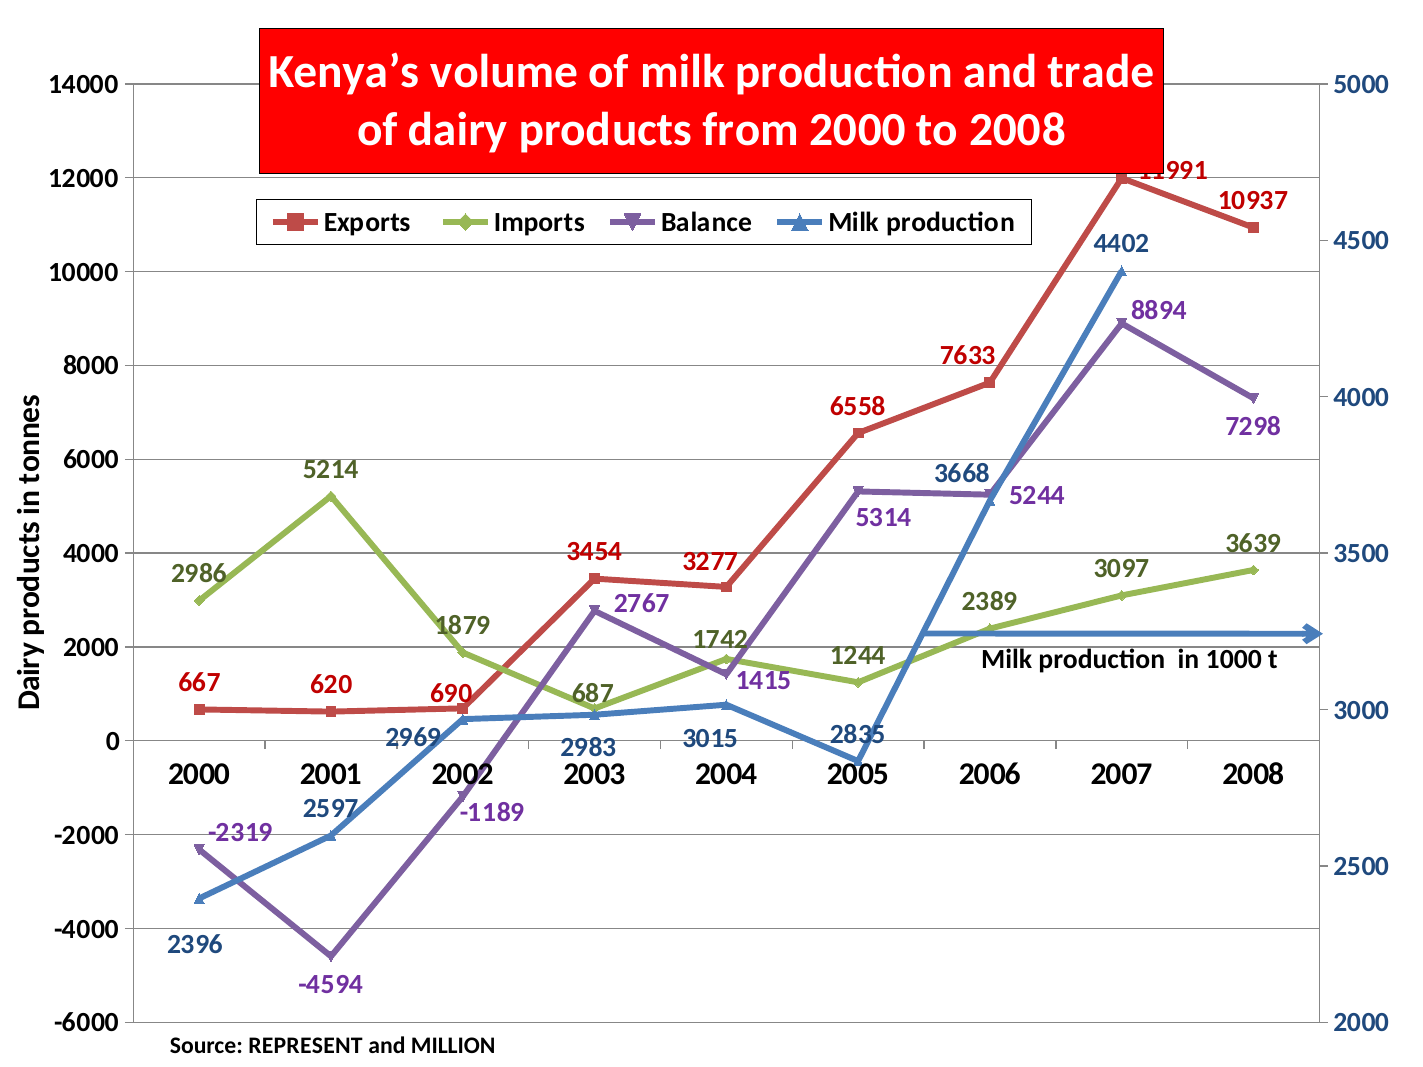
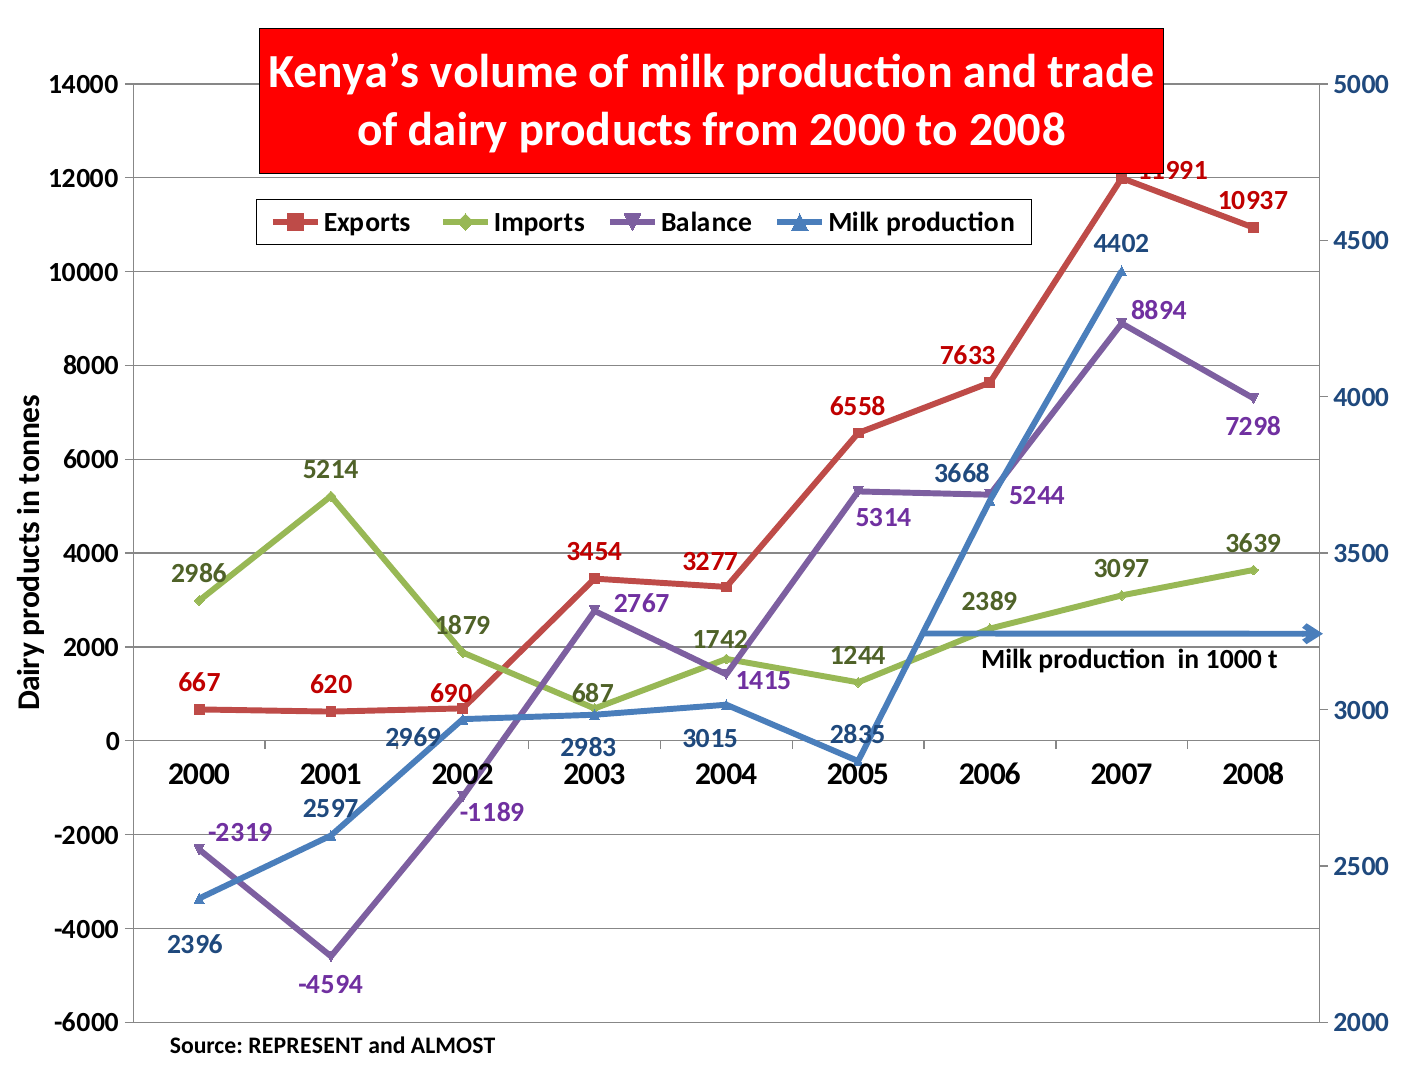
MILLION: MILLION -> ALMOST
